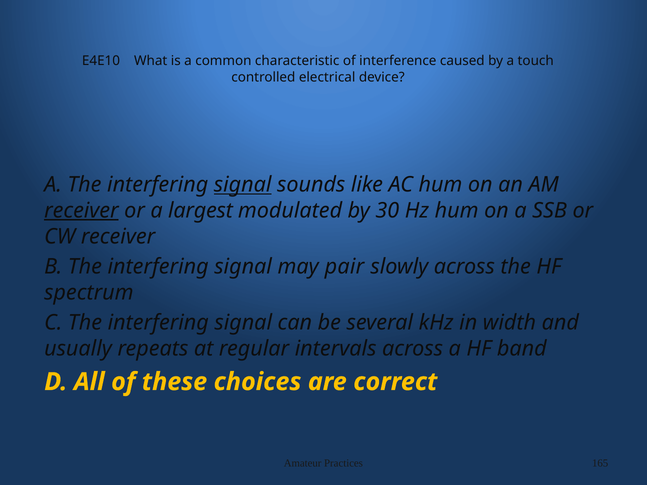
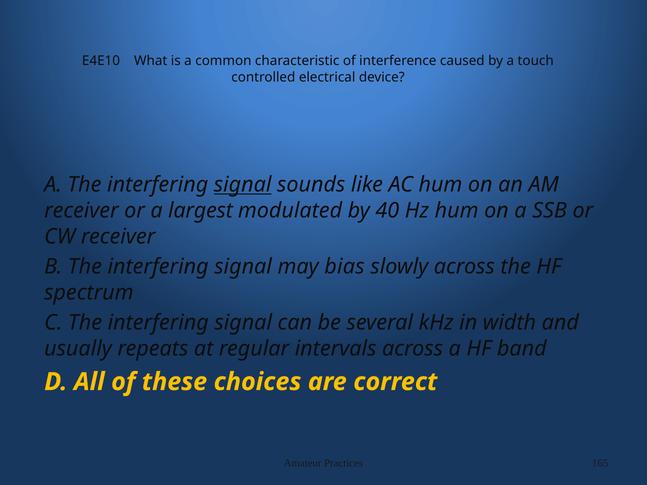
receiver at (81, 211) underline: present -> none
30: 30 -> 40
pair: pair -> bias
